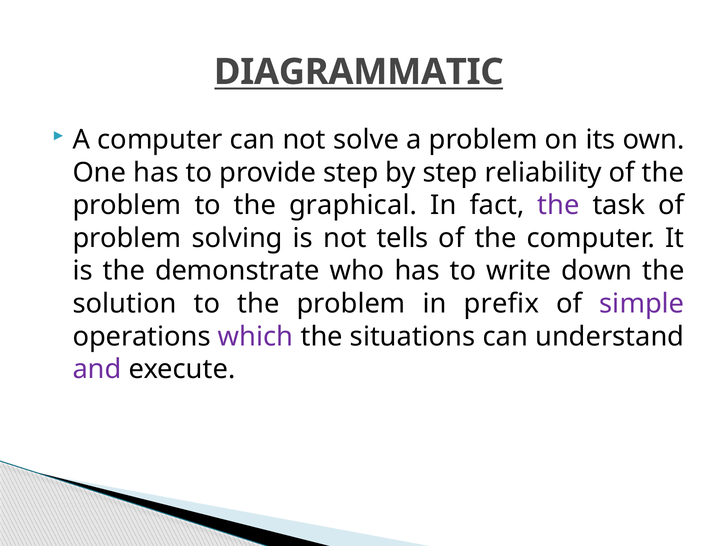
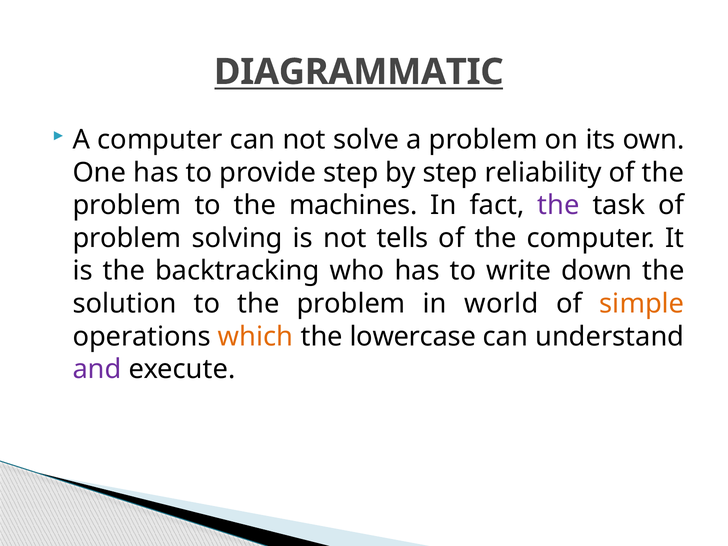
graphical: graphical -> machines
demonstrate: demonstrate -> backtracking
prefix: prefix -> world
simple colour: purple -> orange
which colour: purple -> orange
situations: situations -> lowercase
